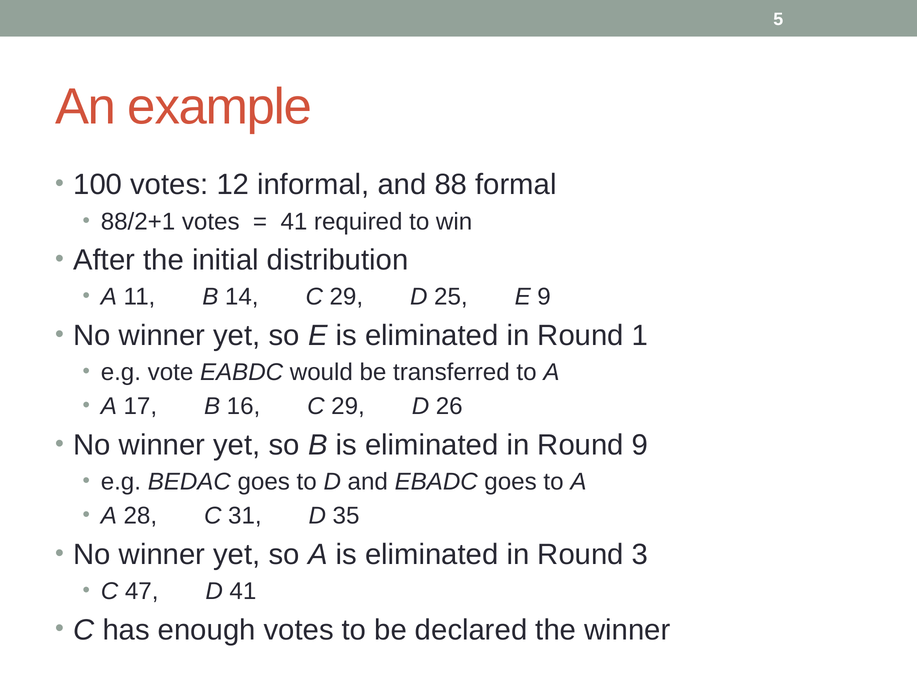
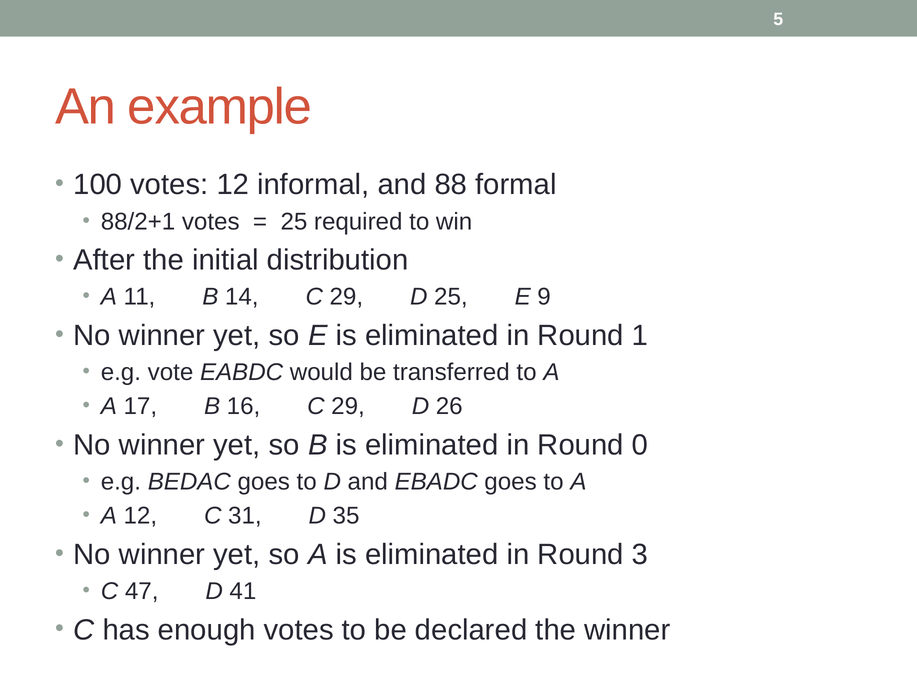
41 at (294, 221): 41 -> 25
Round 9: 9 -> 0
A 28: 28 -> 12
